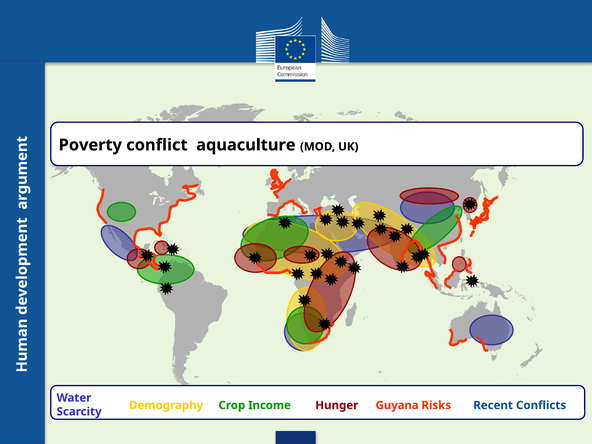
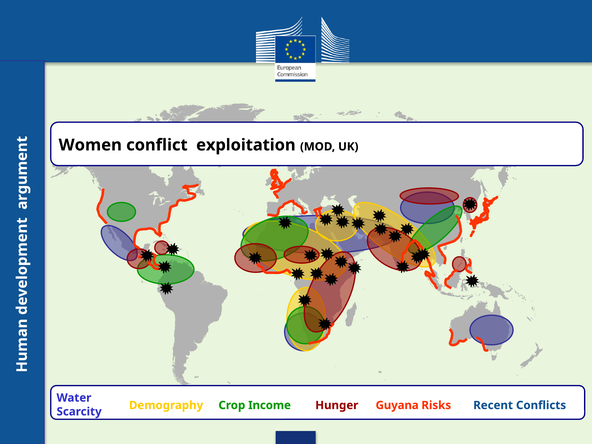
Poverty: Poverty -> Women
aquaculture: aquaculture -> exploitation
